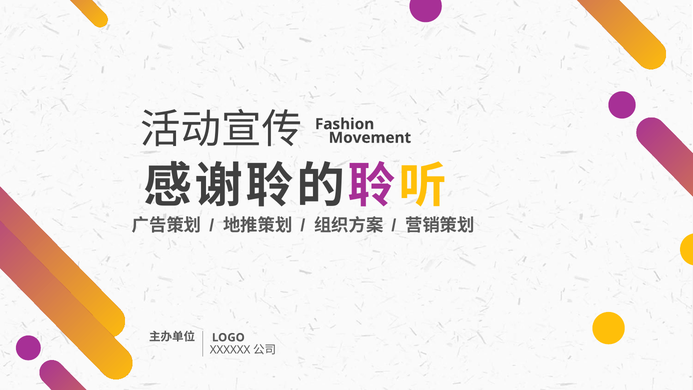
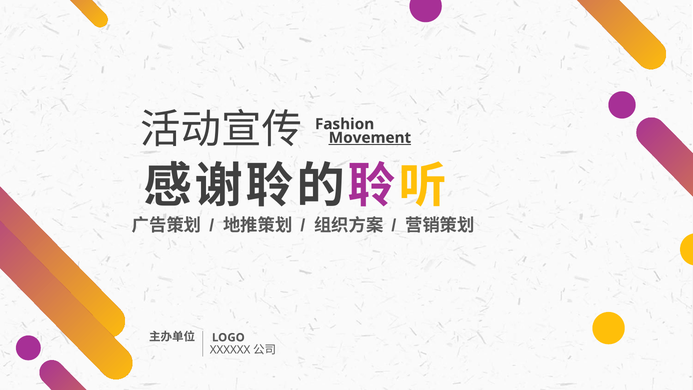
Movement underline: none -> present
